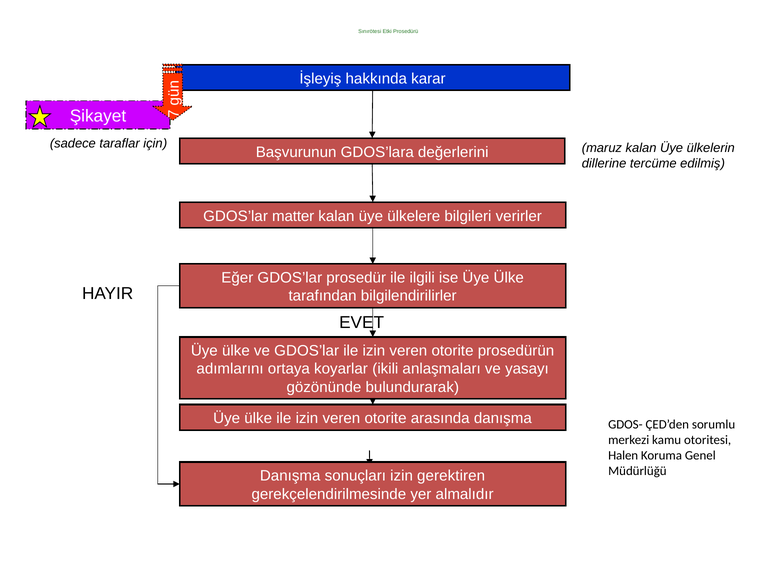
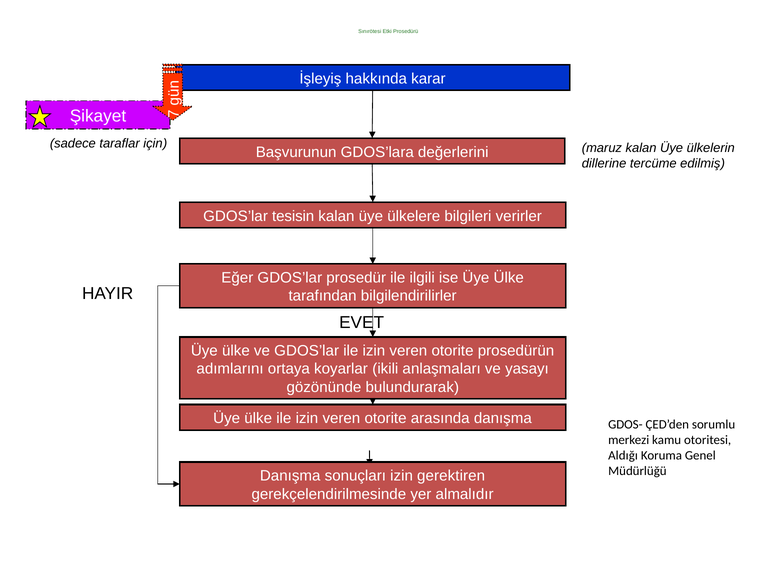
matter: matter -> tesisin
Halen: Halen -> Aldığı
